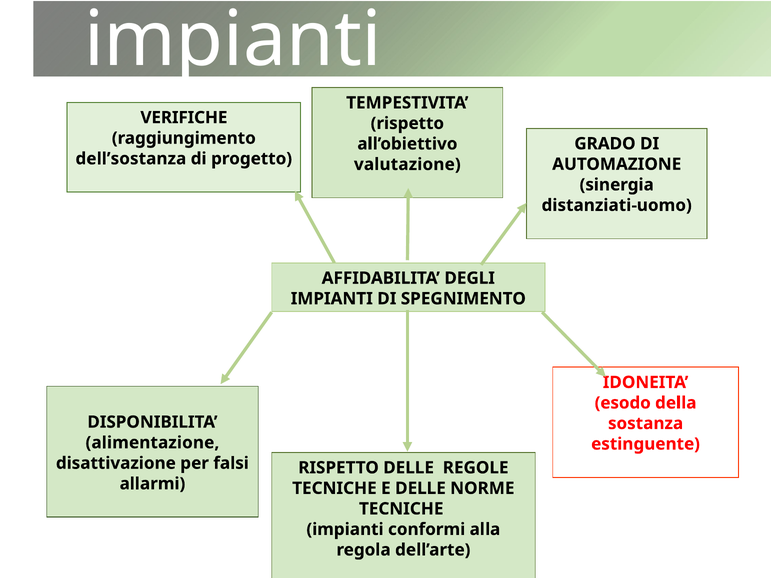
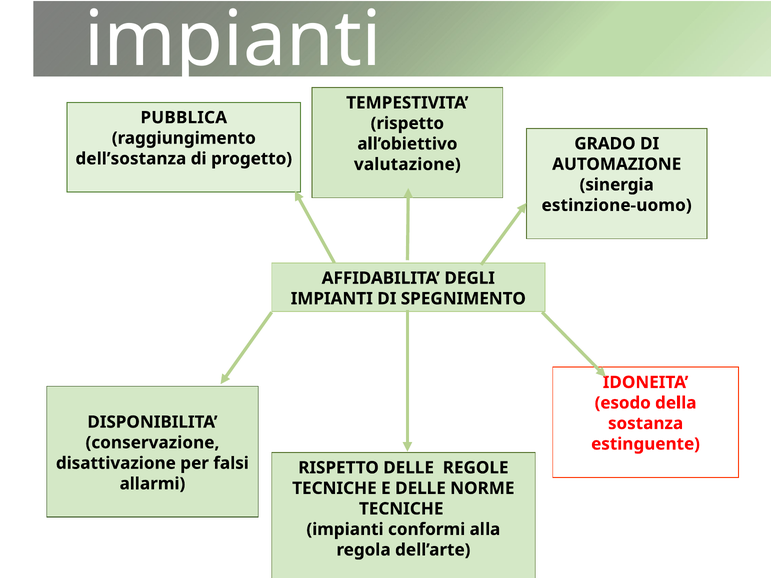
VERIFICHE: VERIFICHE -> PUBBLICA
distanziati-uomo: distanziati-uomo -> estinzione-uomo
alimentazione: alimentazione -> conservazione
